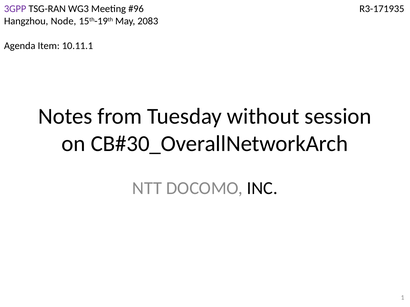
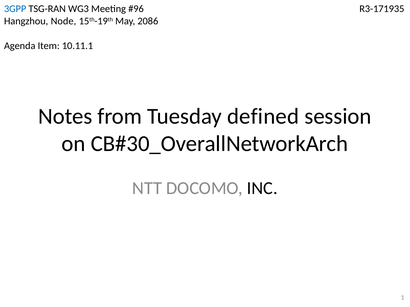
3GPP colour: purple -> blue
2083: 2083 -> 2086
without: without -> defined
